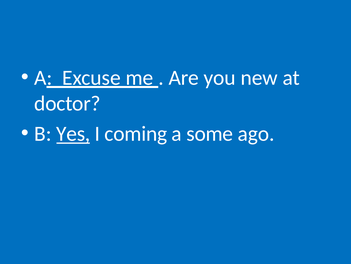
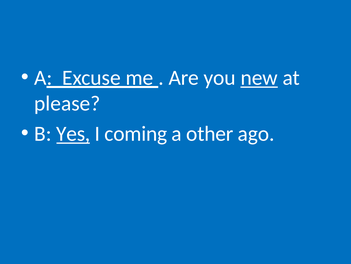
new underline: none -> present
doctor: doctor -> please
some: some -> other
